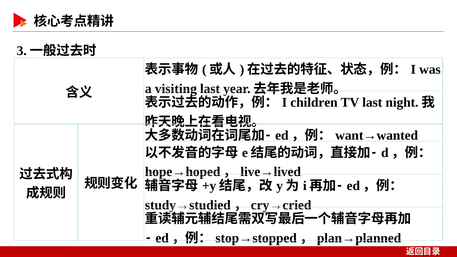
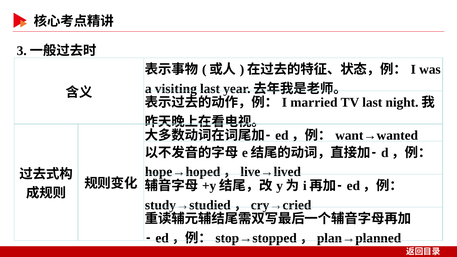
children: children -> married
